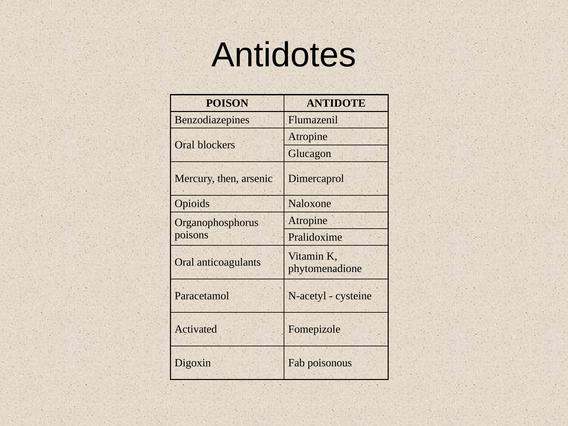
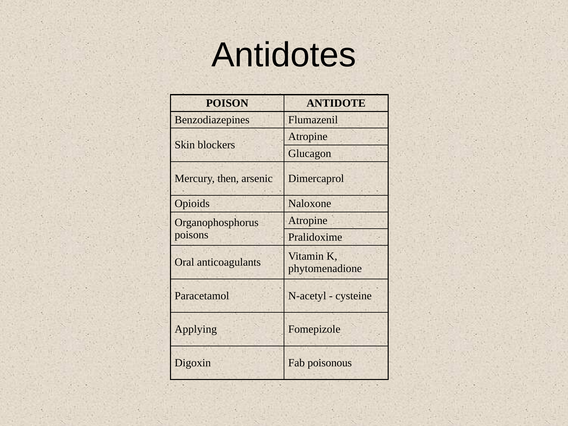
Oral at (185, 145): Oral -> Skin
Activated: Activated -> Applying
